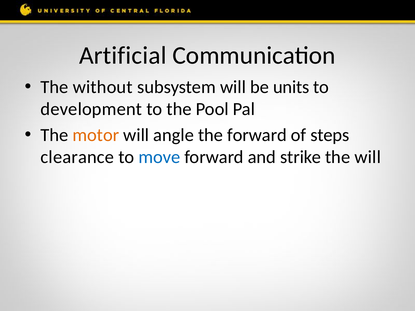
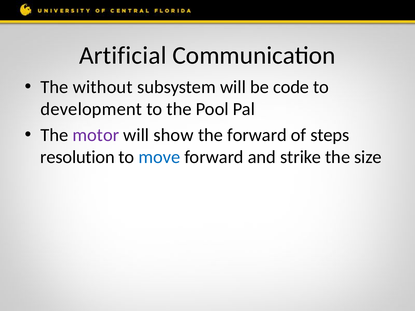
units: units -> code
motor colour: orange -> purple
angle: angle -> show
clearance: clearance -> resolution
the will: will -> size
